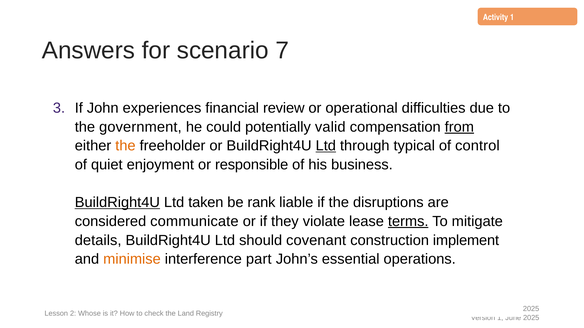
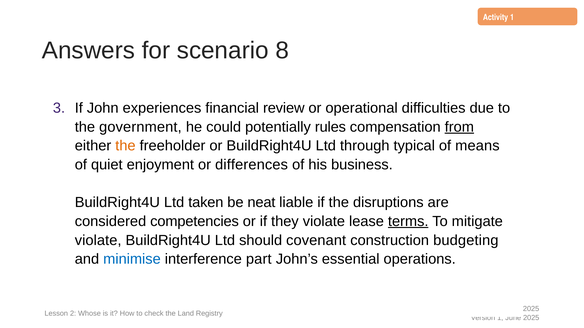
7: 7 -> 8
valid: valid -> rules
Ltd at (326, 146) underline: present -> none
control: control -> means
responsible: responsible -> differences
BuildRight4U at (117, 203) underline: present -> none
rank: rank -> neat
communicate: communicate -> competencies
details at (98, 241): details -> violate
implement: implement -> budgeting
minimise colour: orange -> blue
